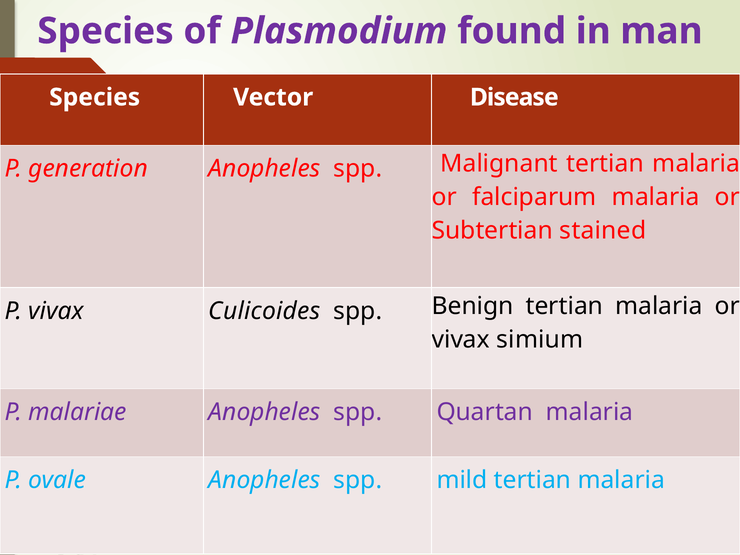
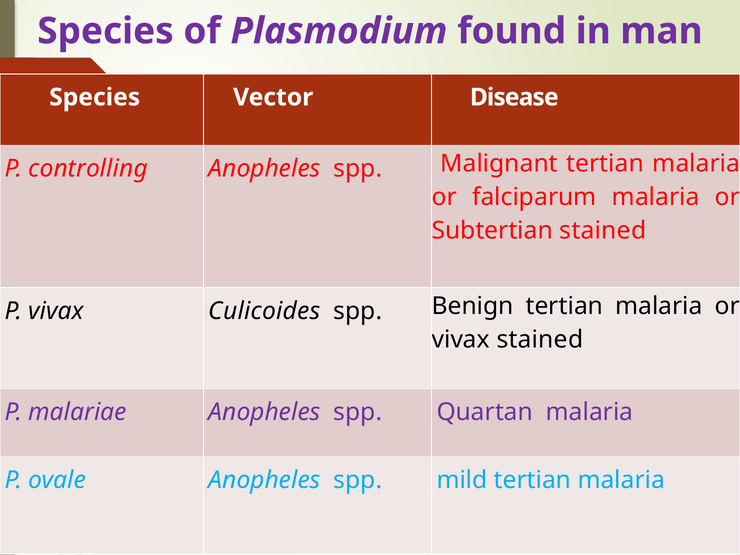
generation: generation -> controlling
vivax simium: simium -> stained
